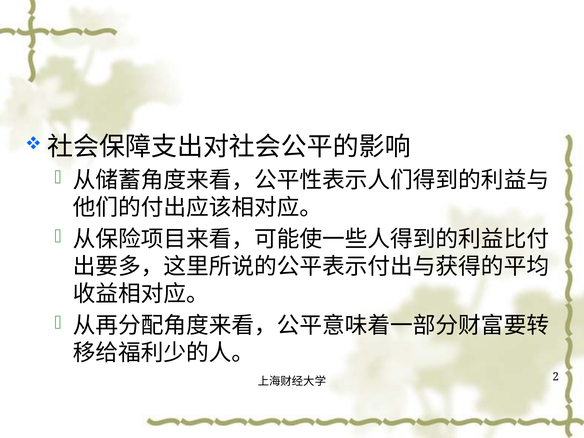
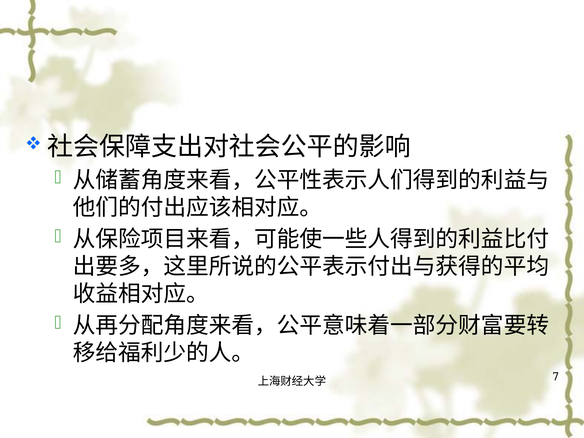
2: 2 -> 7
